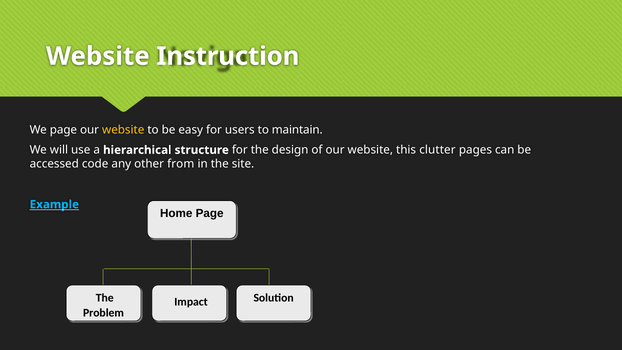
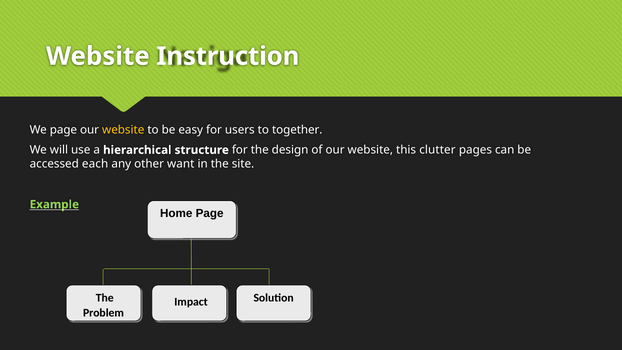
maintain: maintain -> together
code: code -> each
from: from -> want
Example colour: light blue -> light green
